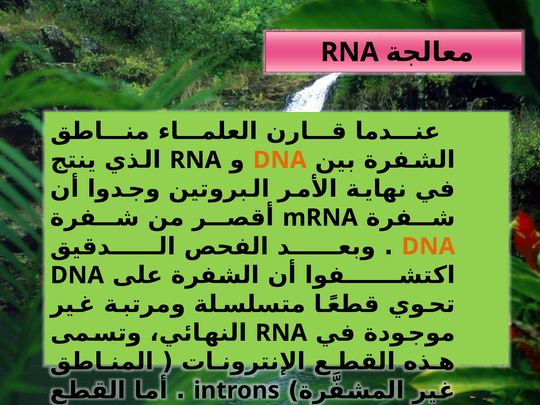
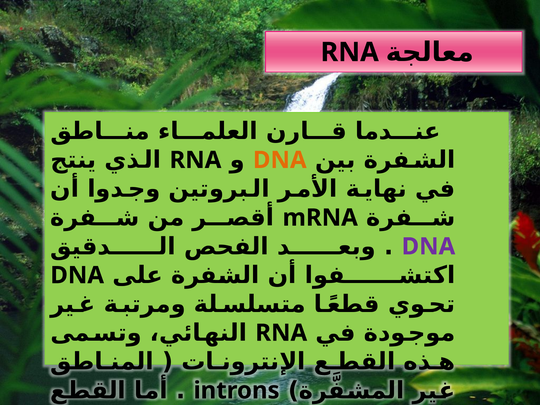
DNA at (428, 246) colour: orange -> purple
